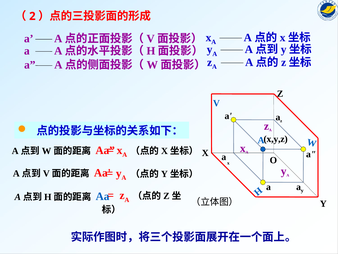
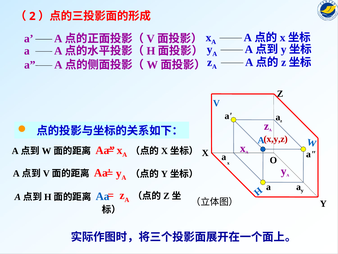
x,y,z colour: black -> red
